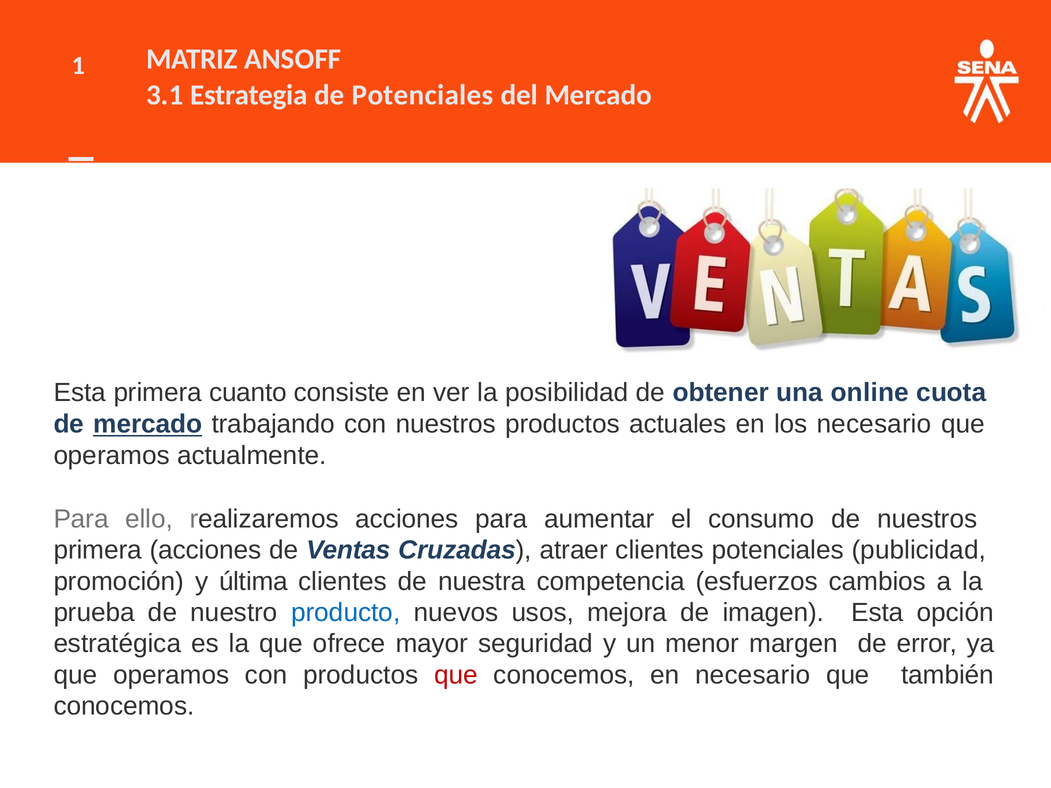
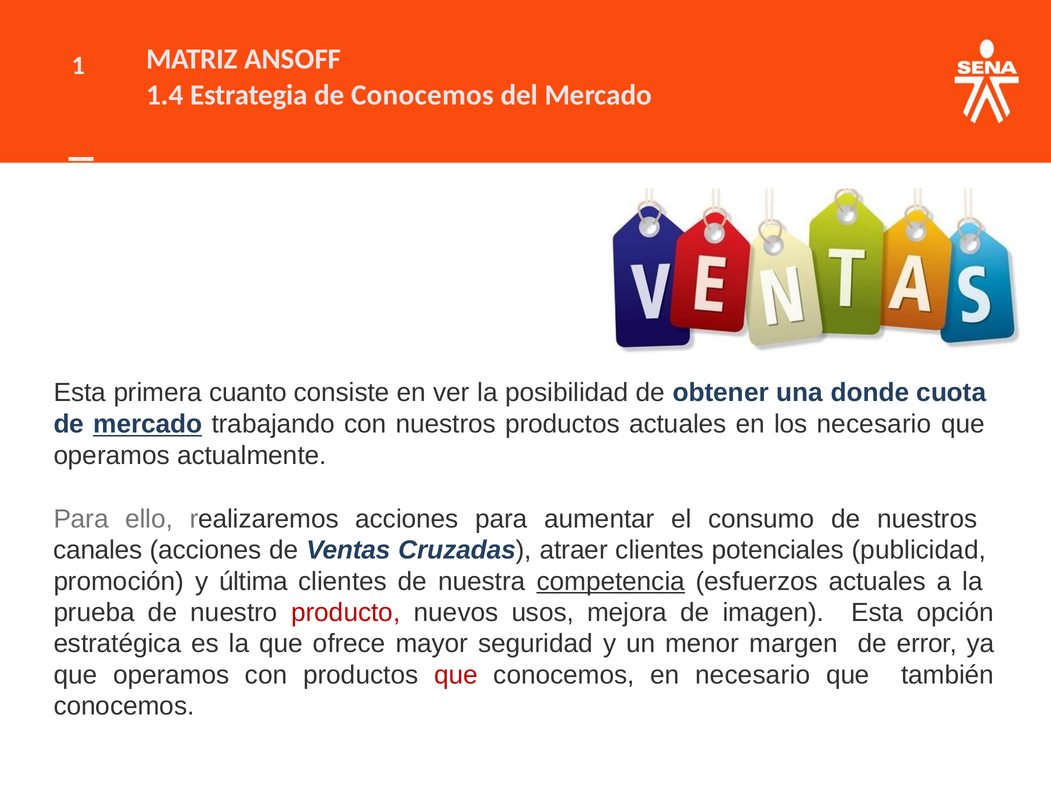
3.1: 3.1 -> 1.4
de Potenciales: Potenciales -> Conocemos
online: online -> donde
primera at (98, 550): primera -> canales
competencia underline: none -> present
esfuerzos cambios: cambios -> actuales
producto colour: blue -> red
